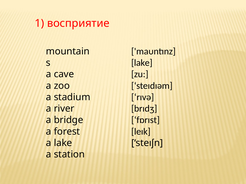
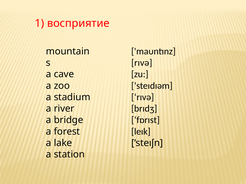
lake at (142, 63): lake -> rıvə
